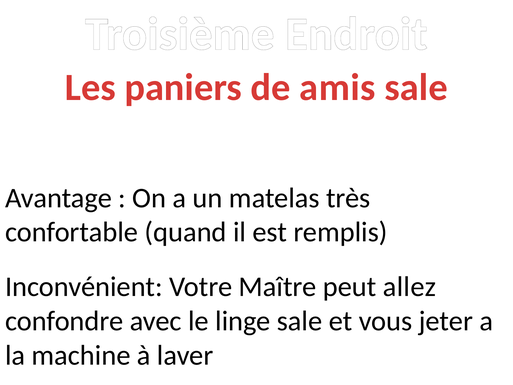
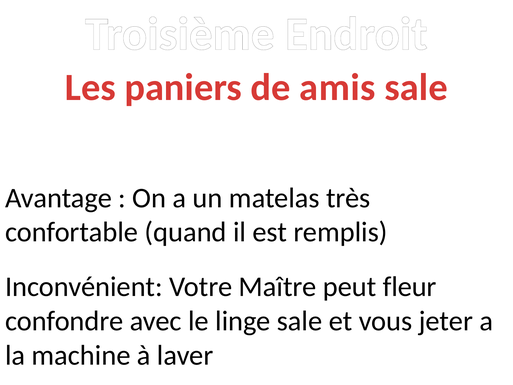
allez: allez -> fleur
